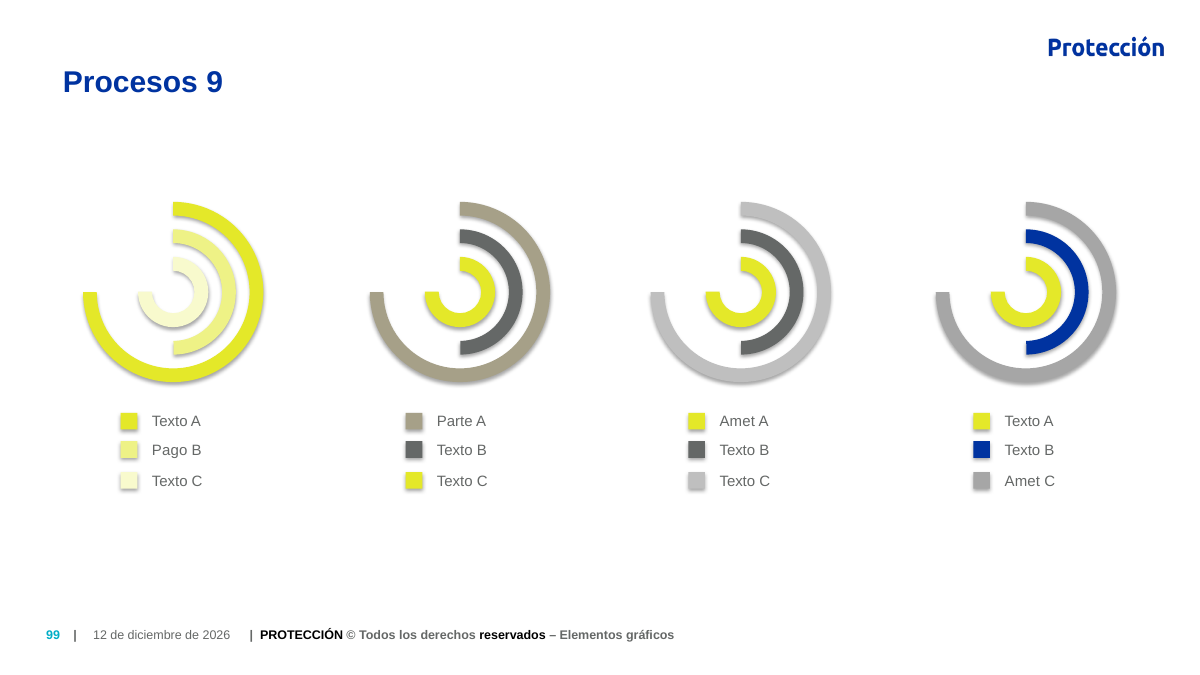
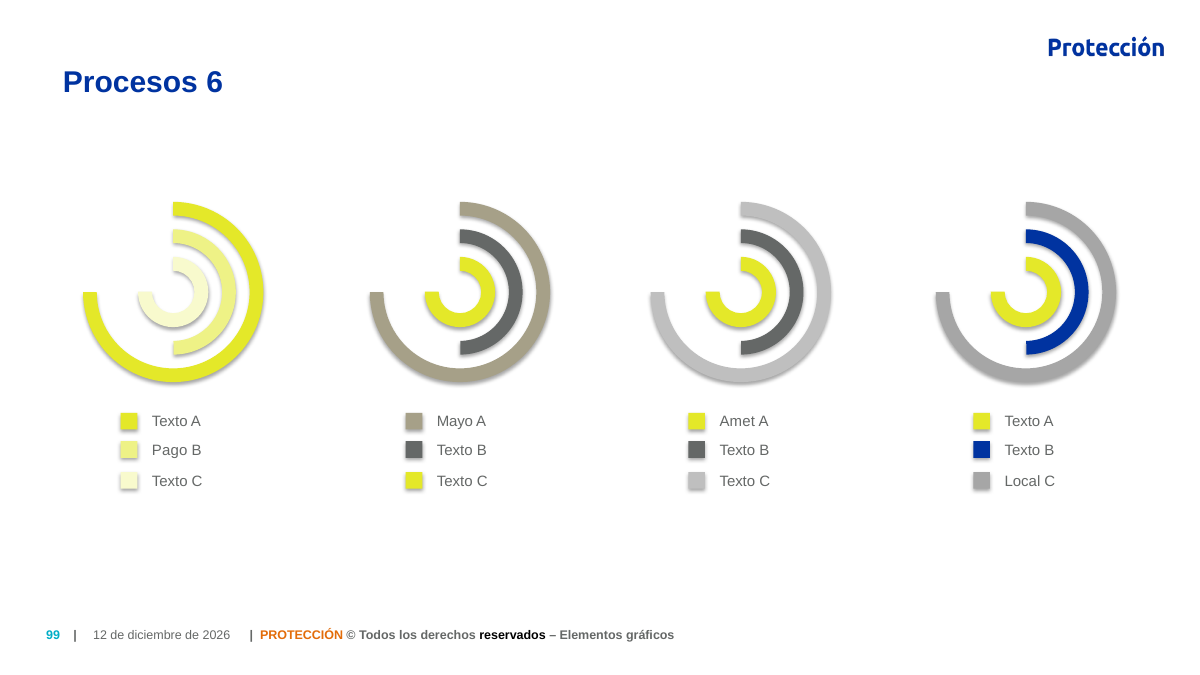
9: 9 -> 6
Parte: Parte -> Mayo
Amet at (1022, 481): Amet -> Local
PROTECCIÓN colour: black -> orange
